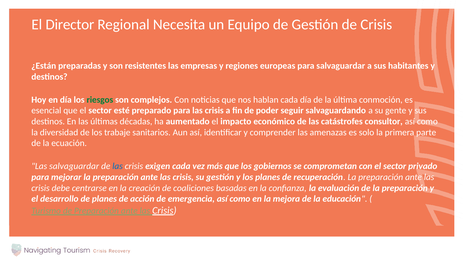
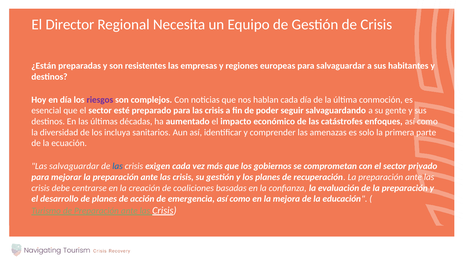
riesgos colour: green -> purple
consultor: consultor -> enfoques
trabaje: trabaje -> incluya
